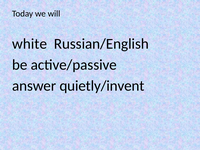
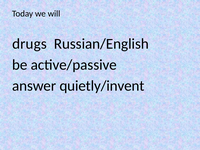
white: white -> drugs
